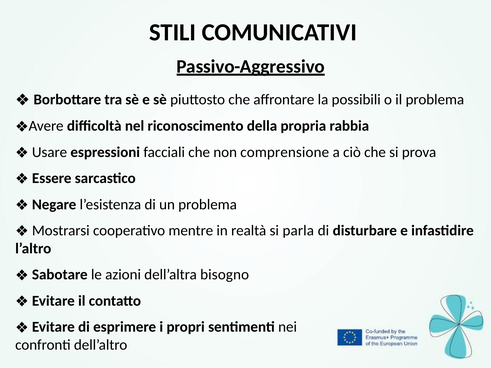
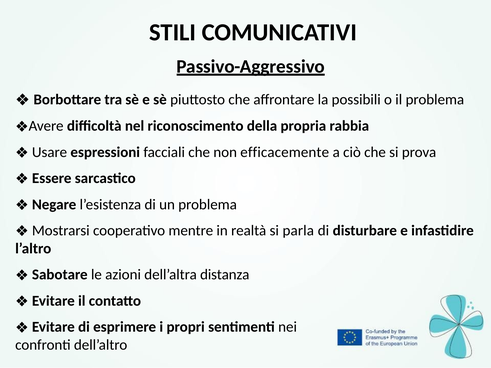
comprensione: comprensione -> efficacemente
bisogno: bisogno -> distanza
